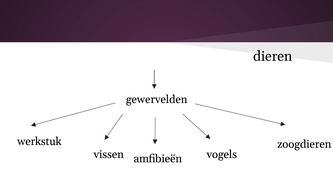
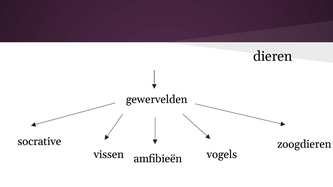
werkstuk: werkstuk -> socrative
